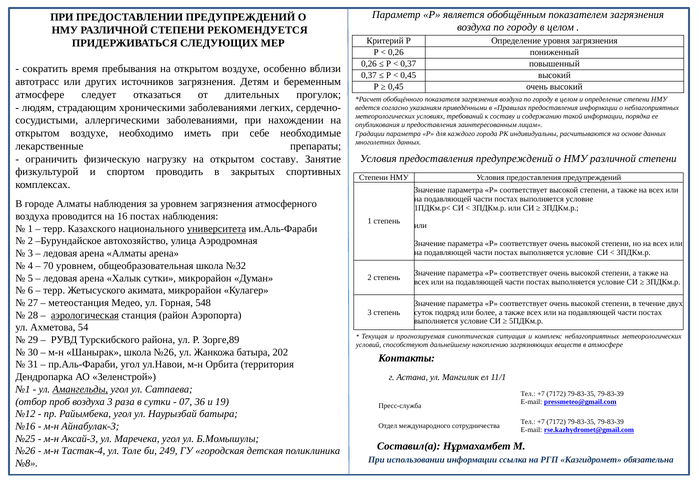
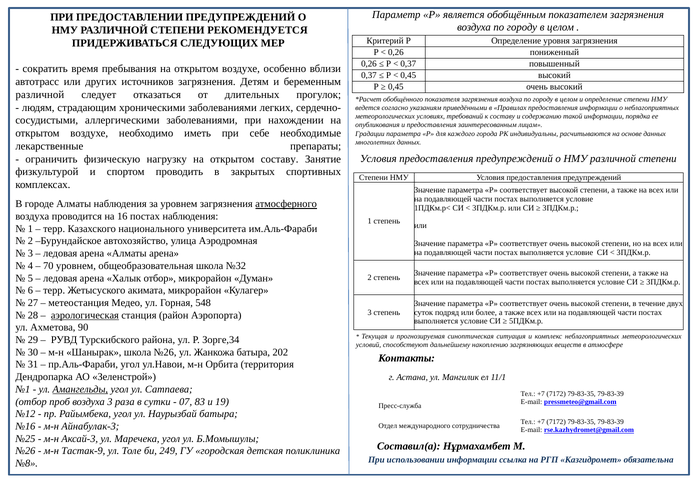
атмосфере at (40, 95): атмосфере -> различной
атмосферного underline: none -> present
университета underline: present -> none
Халык сутки: сутки -> отбор
54: 54 -> 90
Зорге,89: Зорге,89 -> Зорге,34
36: 36 -> 83
Тастак-4: Тастак-4 -> Тастак-9
